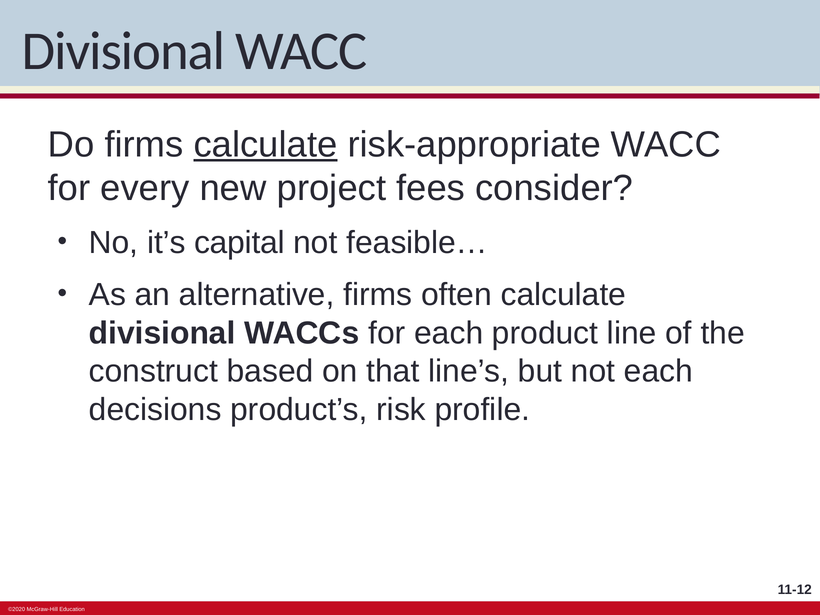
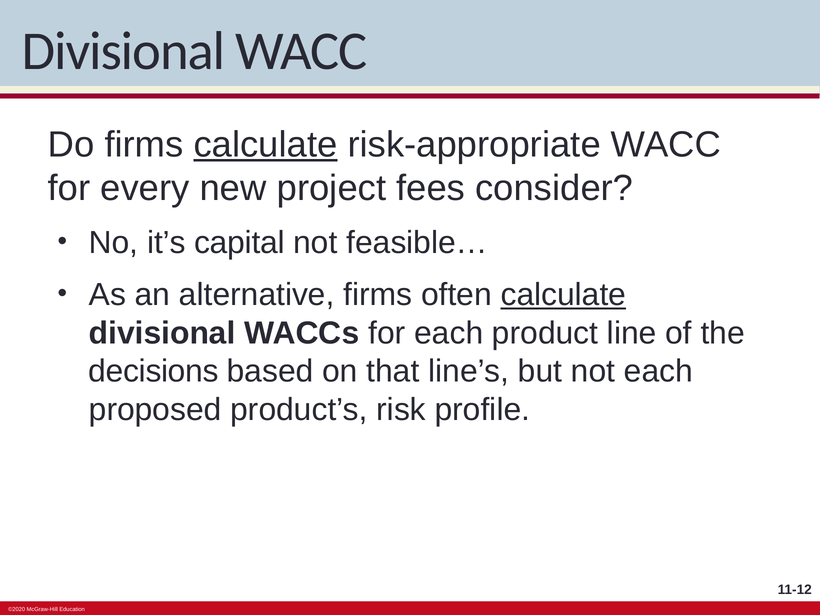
calculate at (563, 295) underline: none -> present
construct: construct -> decisions
decisions: decisions -> proposed
